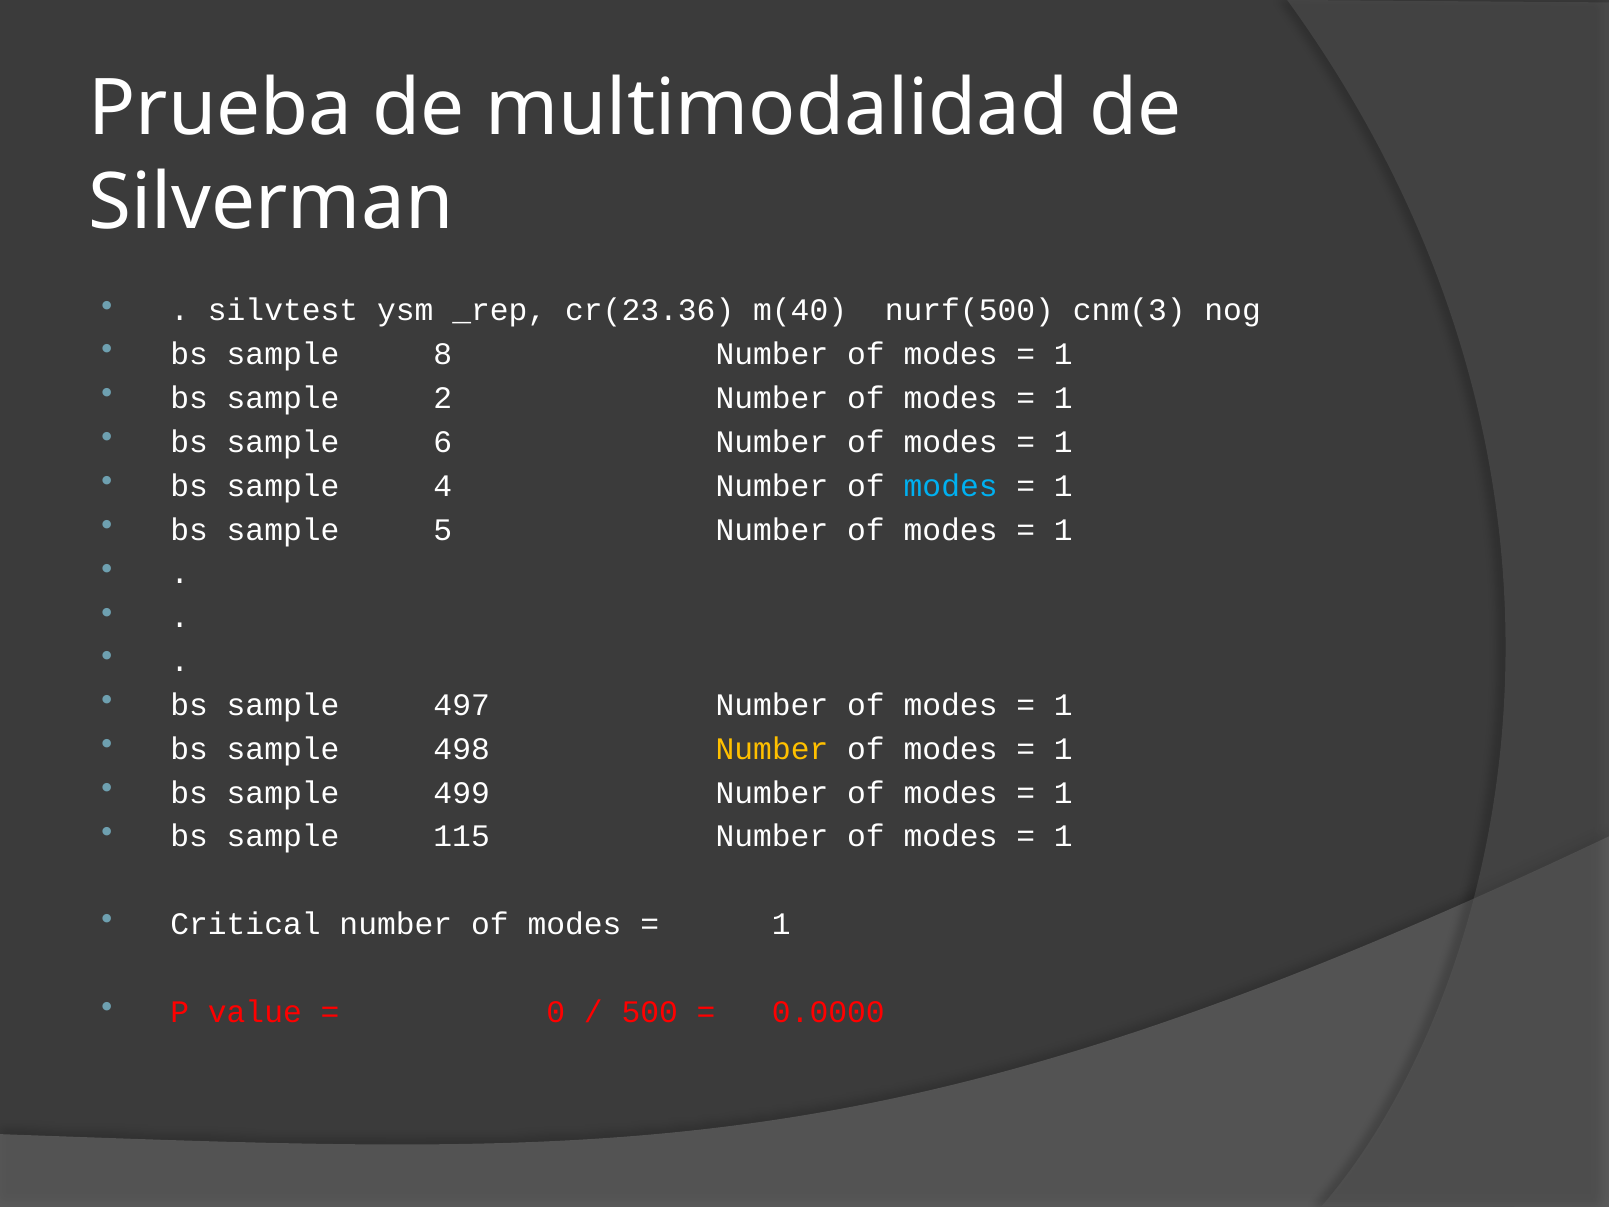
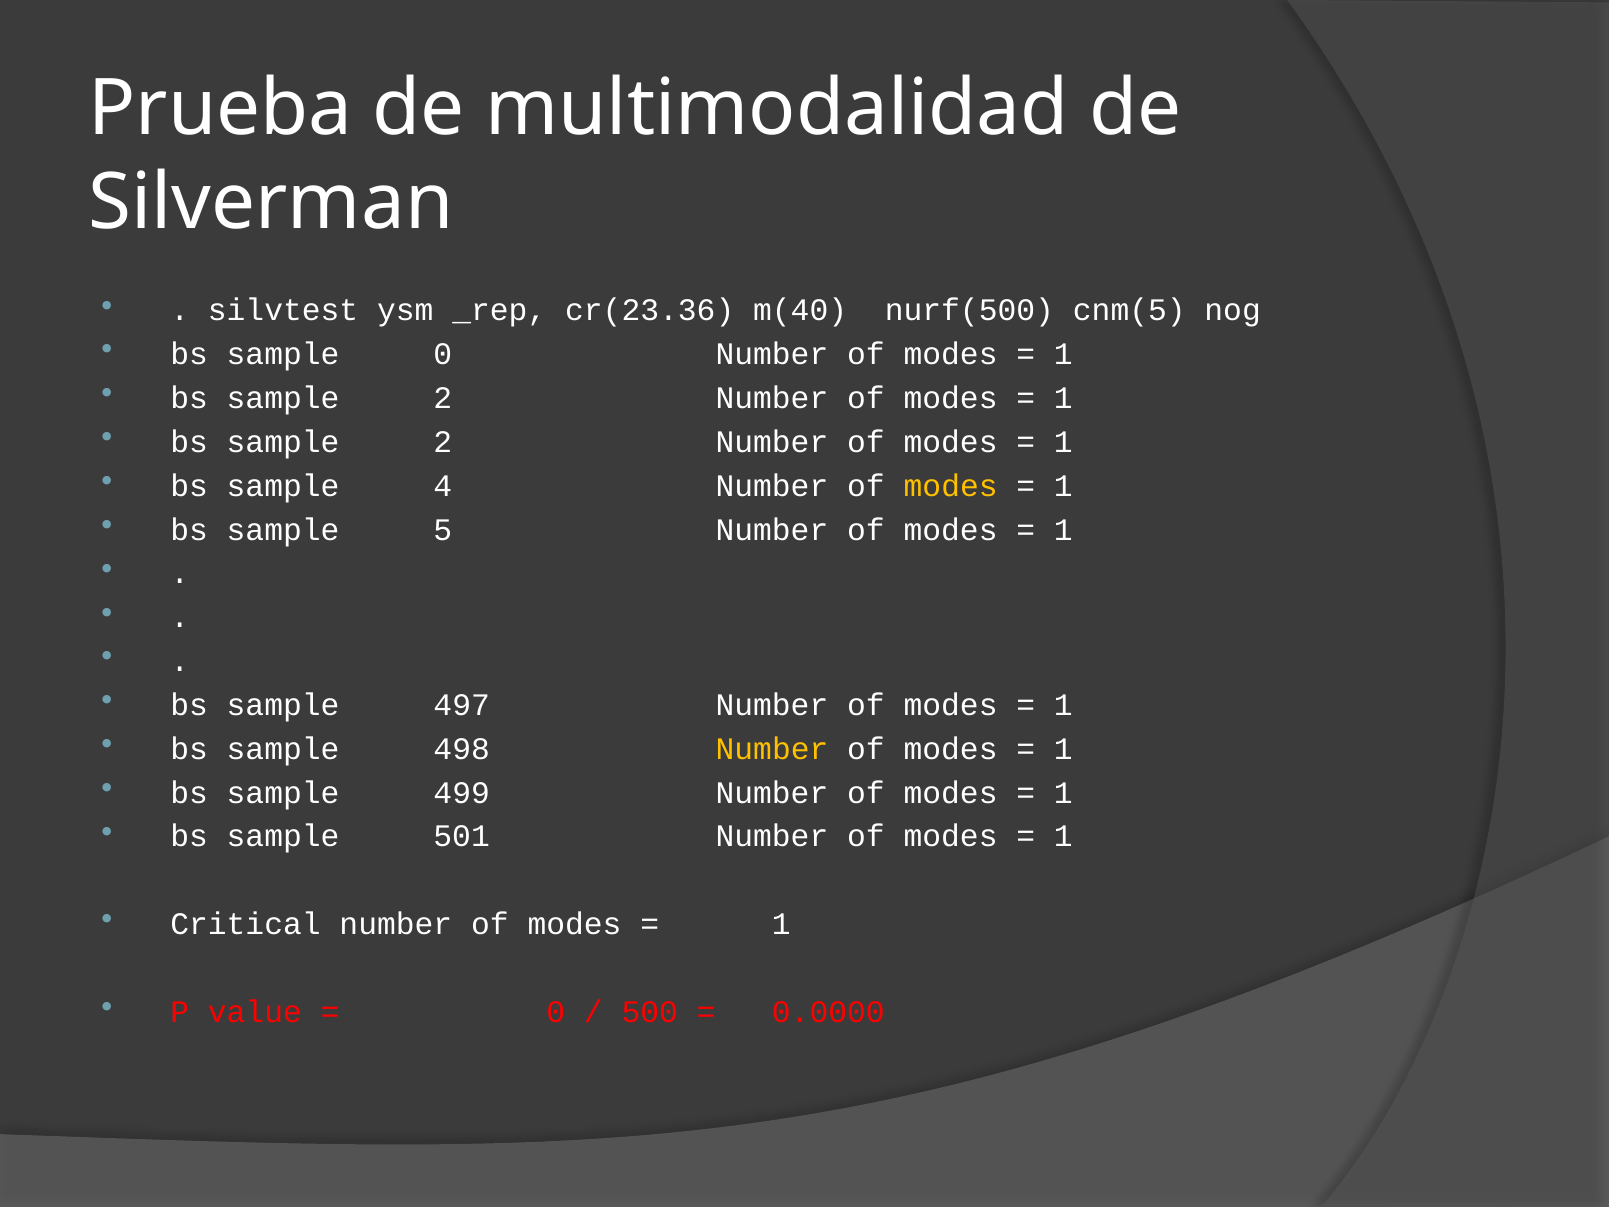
cnm(3: cnm(3 -> cnm(5
sample 8: 8 -> 0
6 at (443, 442): 6 -> 2
modes at (951, 486) colour: light blue -> yellow
115: 115 -> 501
